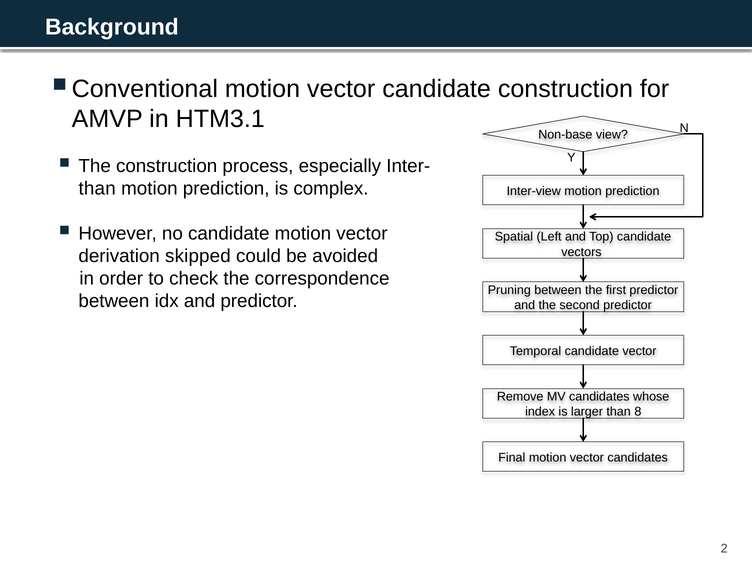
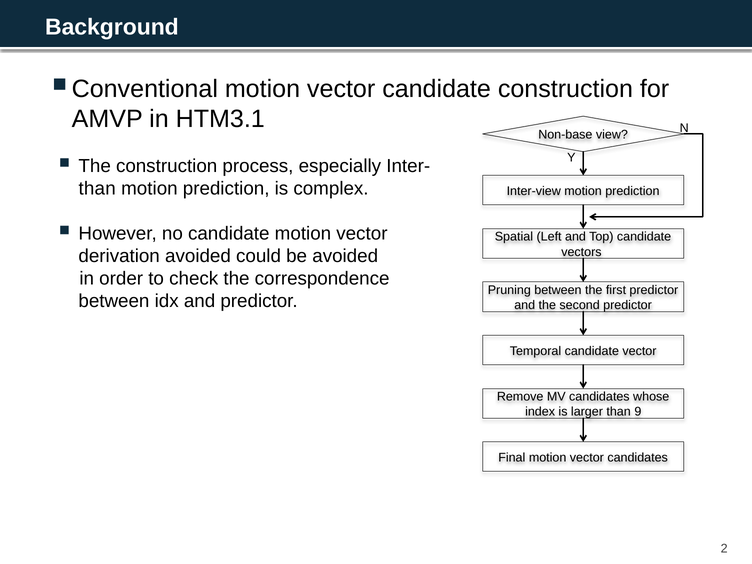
derivation skipped: skipped -> avoided
8: 8 -> 9
